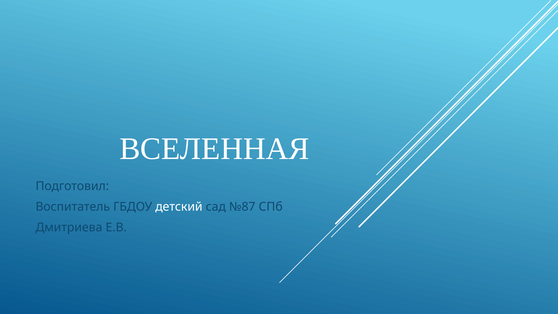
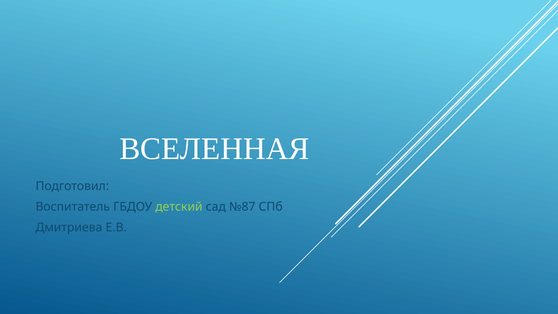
детский colour: white -> light green
